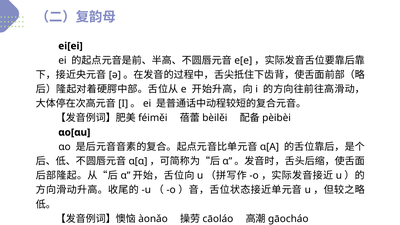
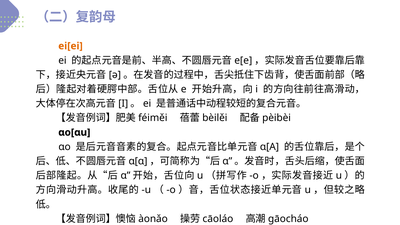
ei[ei colour: black -> orange
